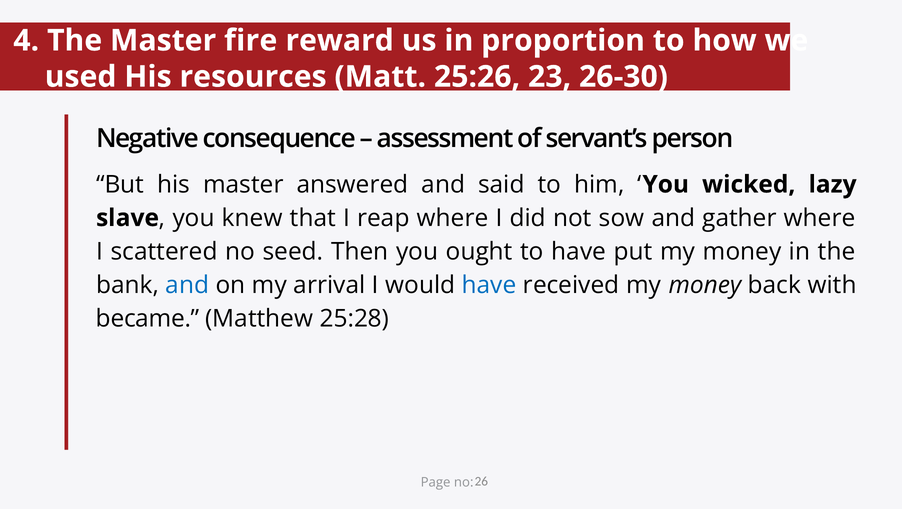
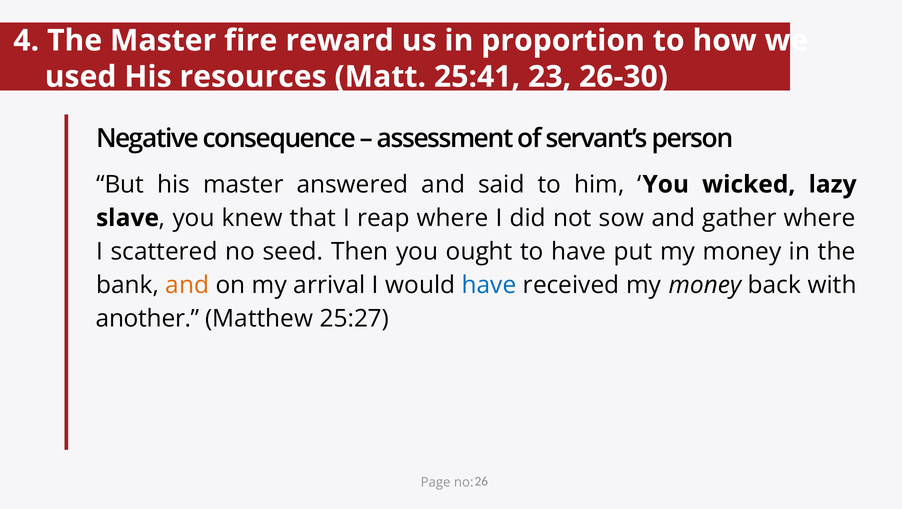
25:26: 25:26 -> 25:41
and at (187, 285) colour: blue -> orange
became: became -> another
25:28: 25:28 -> 25:27
